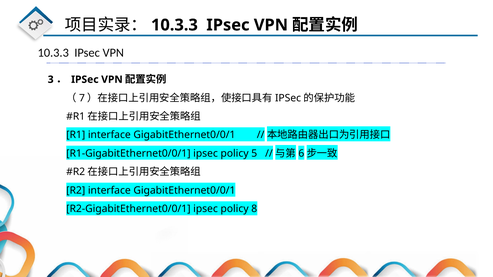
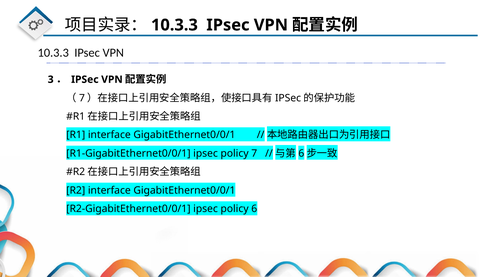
policy 5: 5 -> 7
policy 8: 8 -> 6
